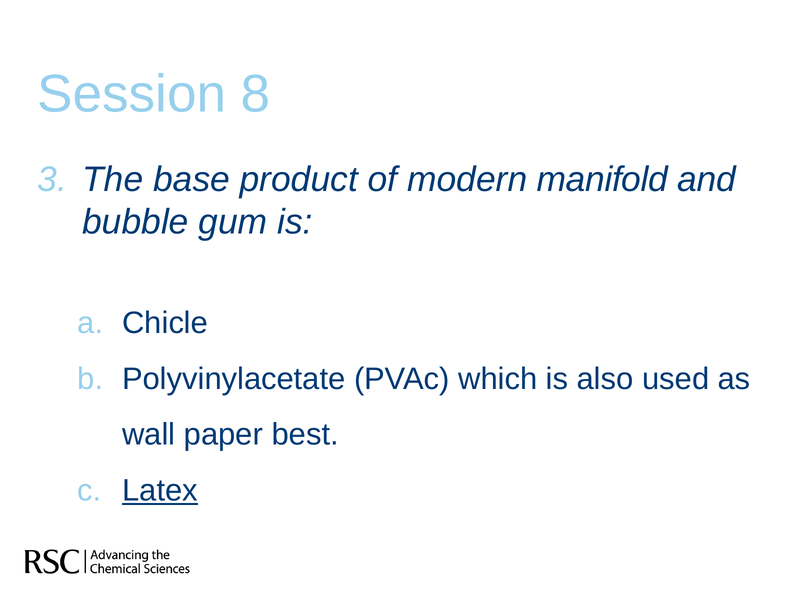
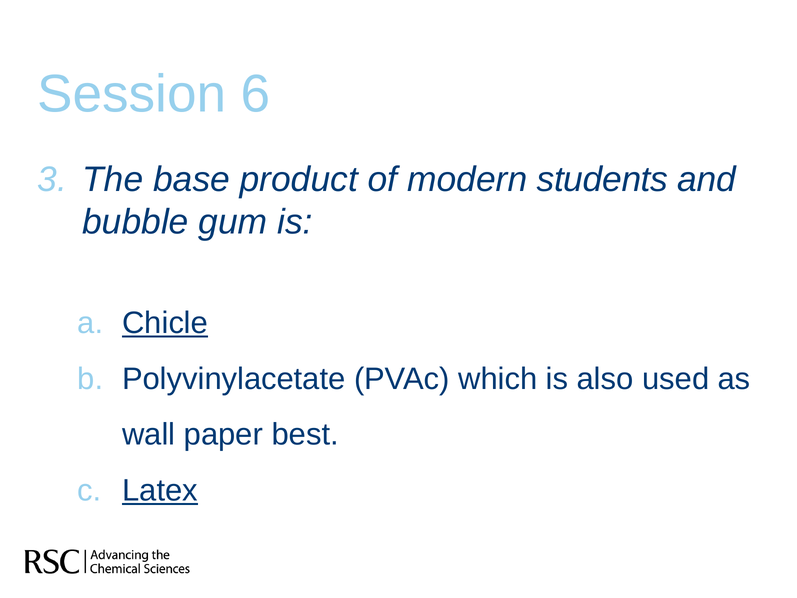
8: 8 -> 6
manifold: manifold -> students
Chicle underline: none -> present
